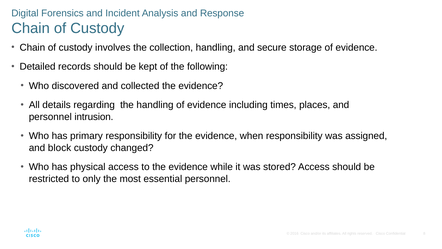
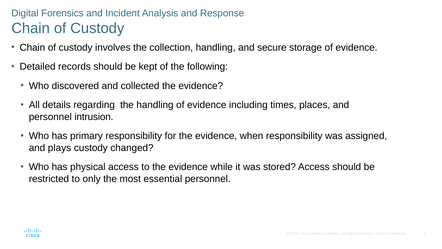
block: block -> plays
